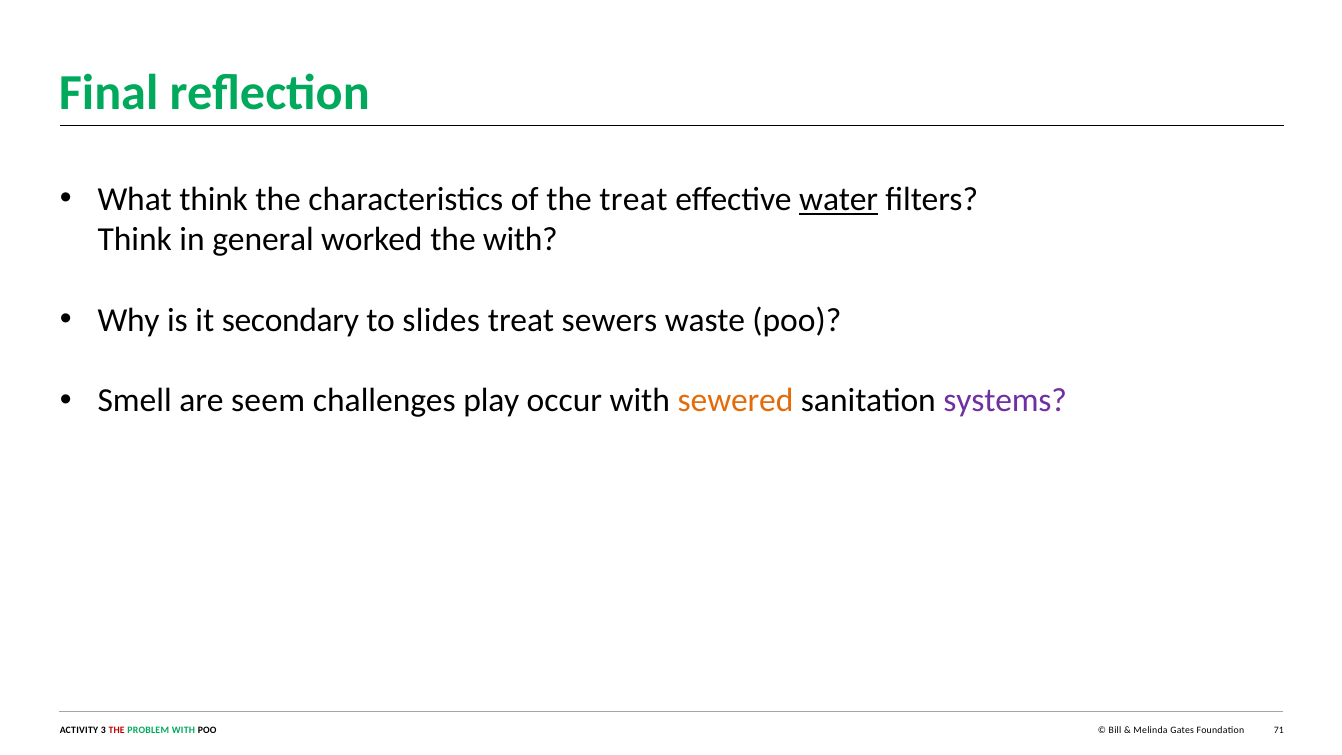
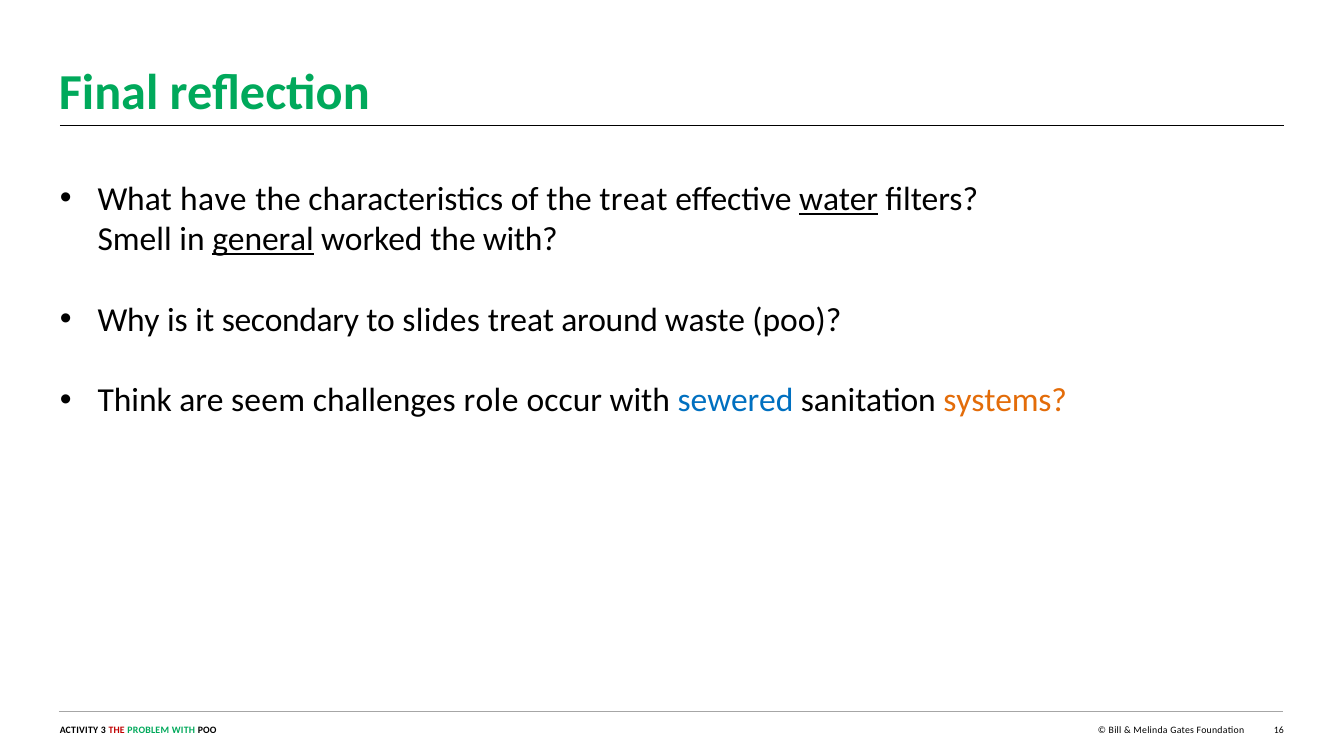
What think: think -> have
Think at (135, 240): Think -> Smell
general underline: none -> present
sewers: sewers -> around
Smell: Smell -> Think
play: play -> role
sewered colour: orange -> blue
systems colour: purple -> orange
71: 71 -> 16
